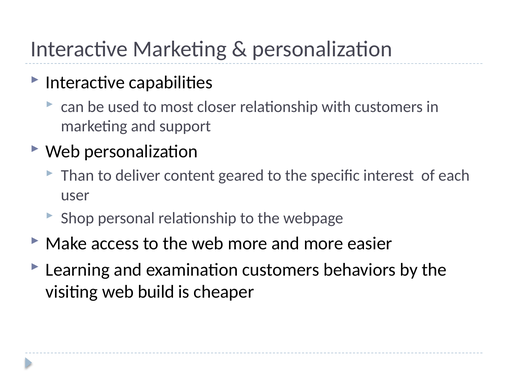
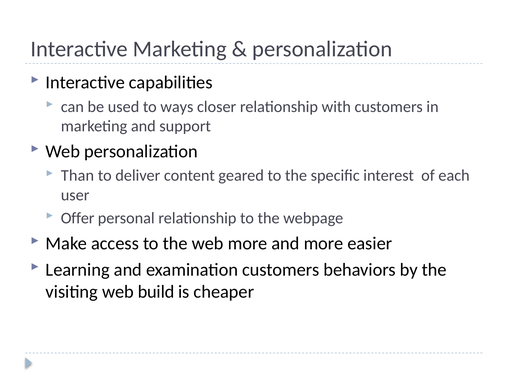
most: most -> ways
Shop: Shop -> Offer
